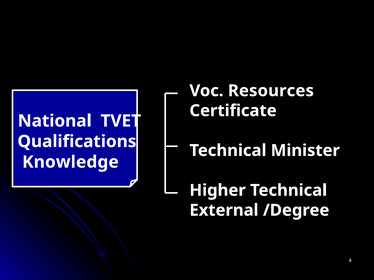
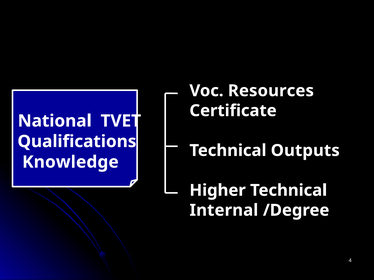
Minister: Minister -> Outputs
External: External -> Internal
